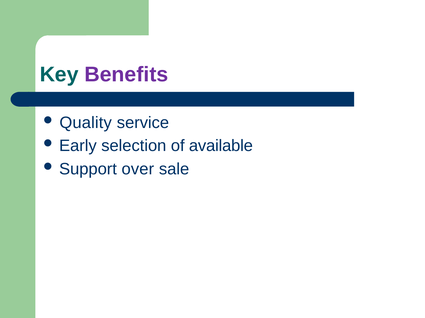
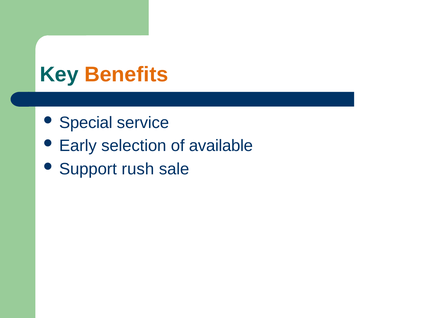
Benefits colour: purple -> orange
Quality: Quality -> Special
over: over -> rush
